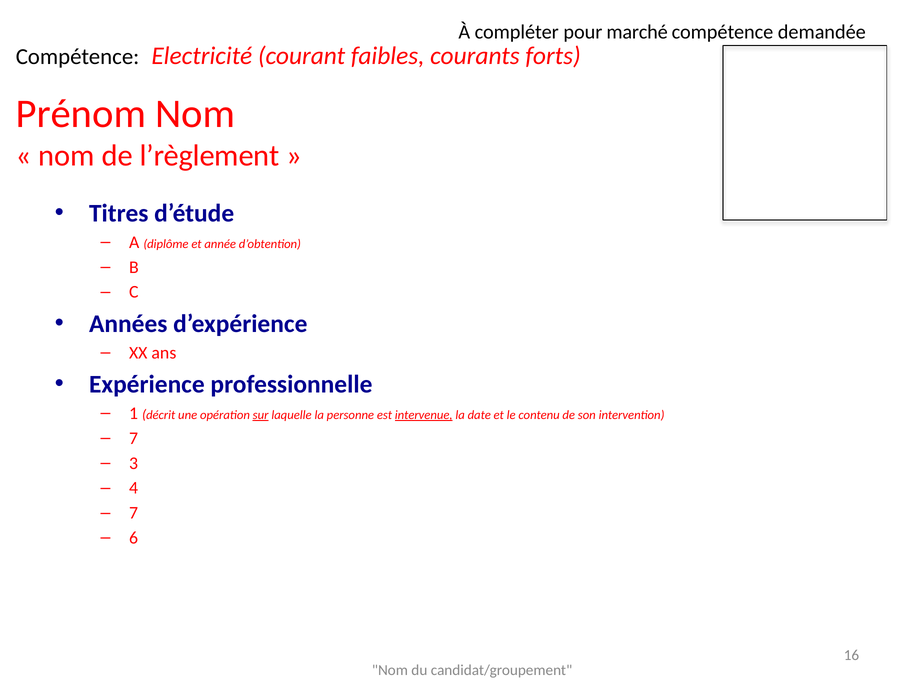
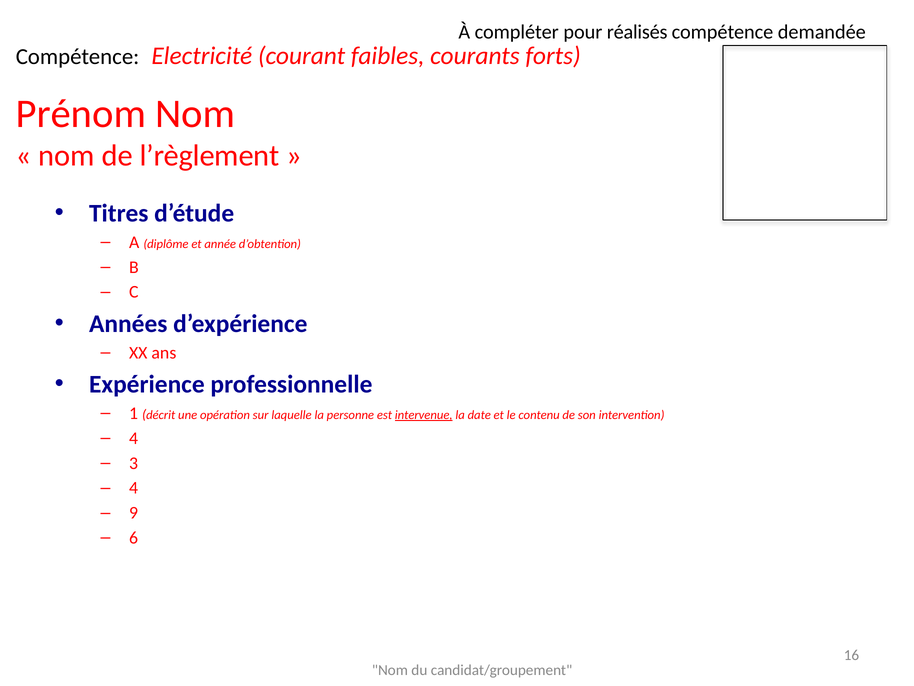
marché: marché -> réalisés
sur underline: present -> none
7 at (134, 438): 7 -> 4
7 at (134, 513): 7 -> 9
